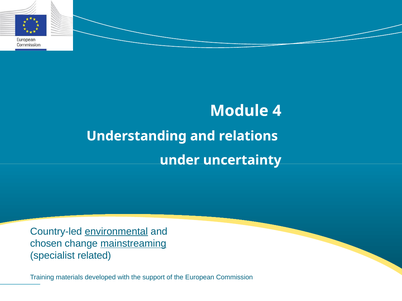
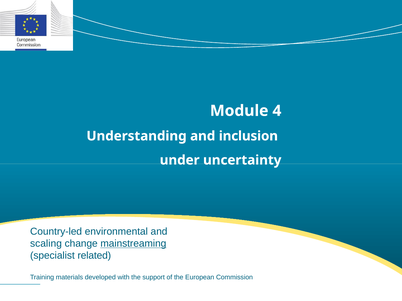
relations: relations -> inclusion
environmental underline: present -> none
chosen: chosen -> scaling
